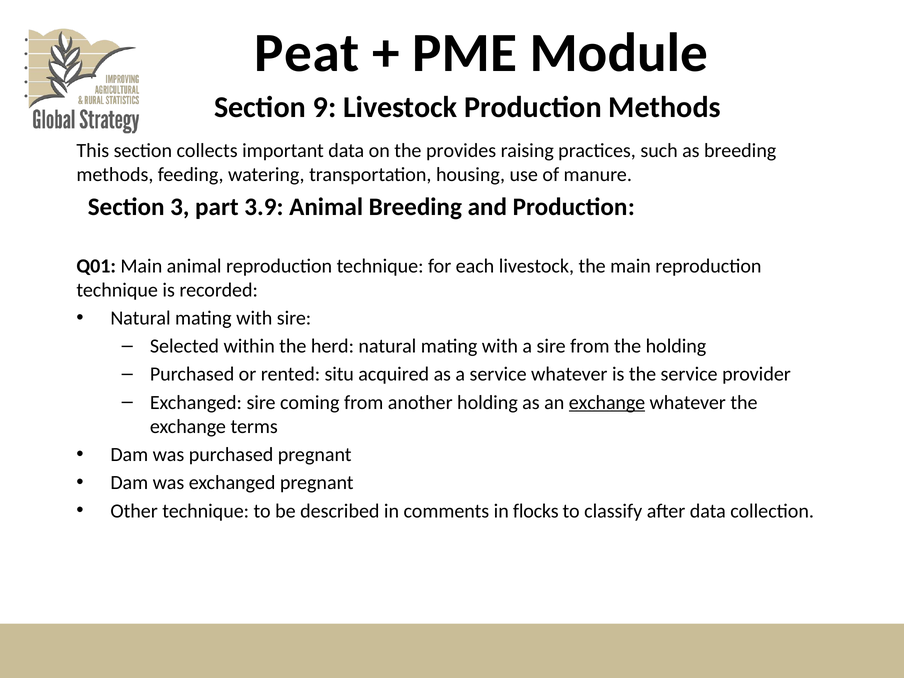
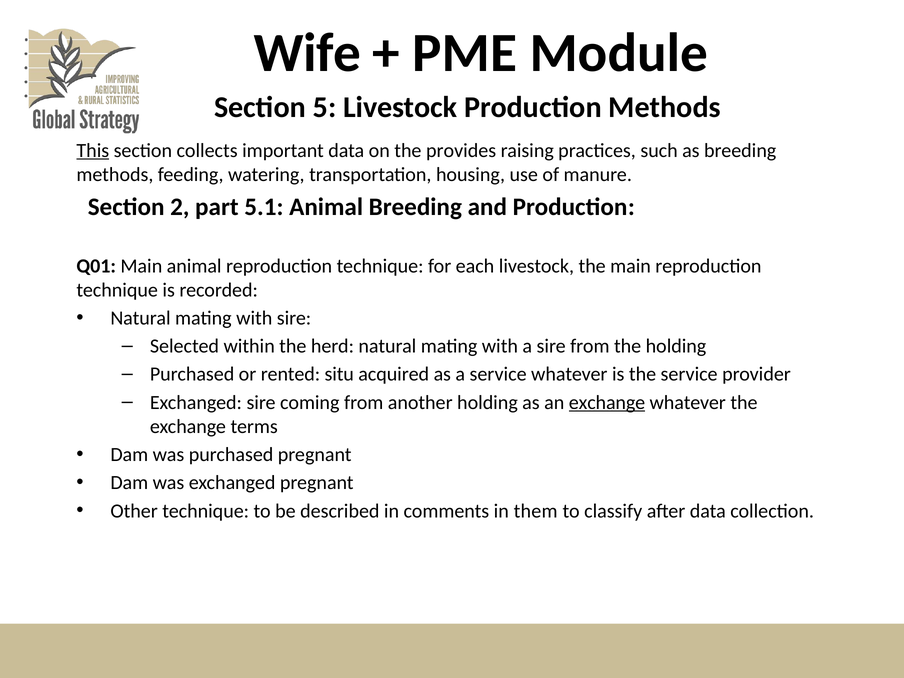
Peat: Peat -> Wife
9: 9 -> 5
This underline: none -> present
3: 3 -> 2
3.9: 3.9 -> 5.1
flocks: flocks -> them
